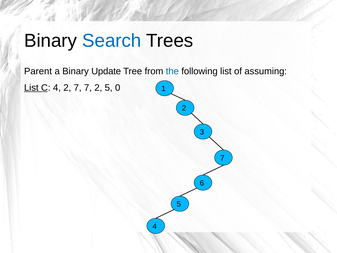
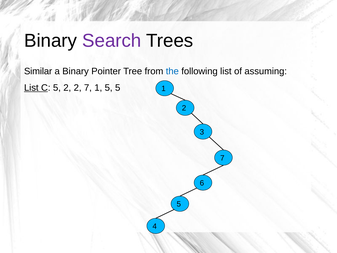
Search colour: blue -> purple
Parent: Parent -> Similar
Update: Update -> Pointer
C 4: 4 -> 5
2 7: 7 -> 2
7 2: 2 -> 1
5 0: 0 -> 5
